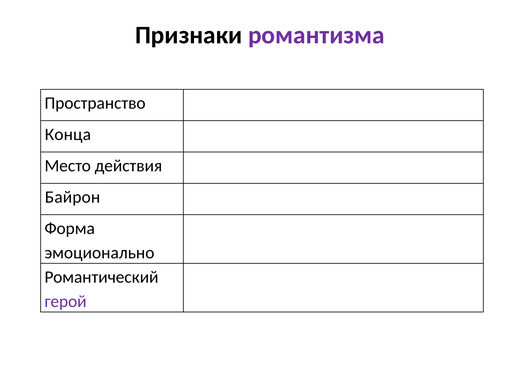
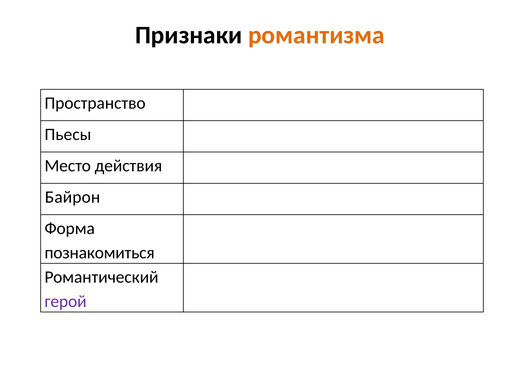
романтизма colour: purple -> orange
Конца: Конца -> Пьесы
эмоционально: эмоционально -> познакомиться
